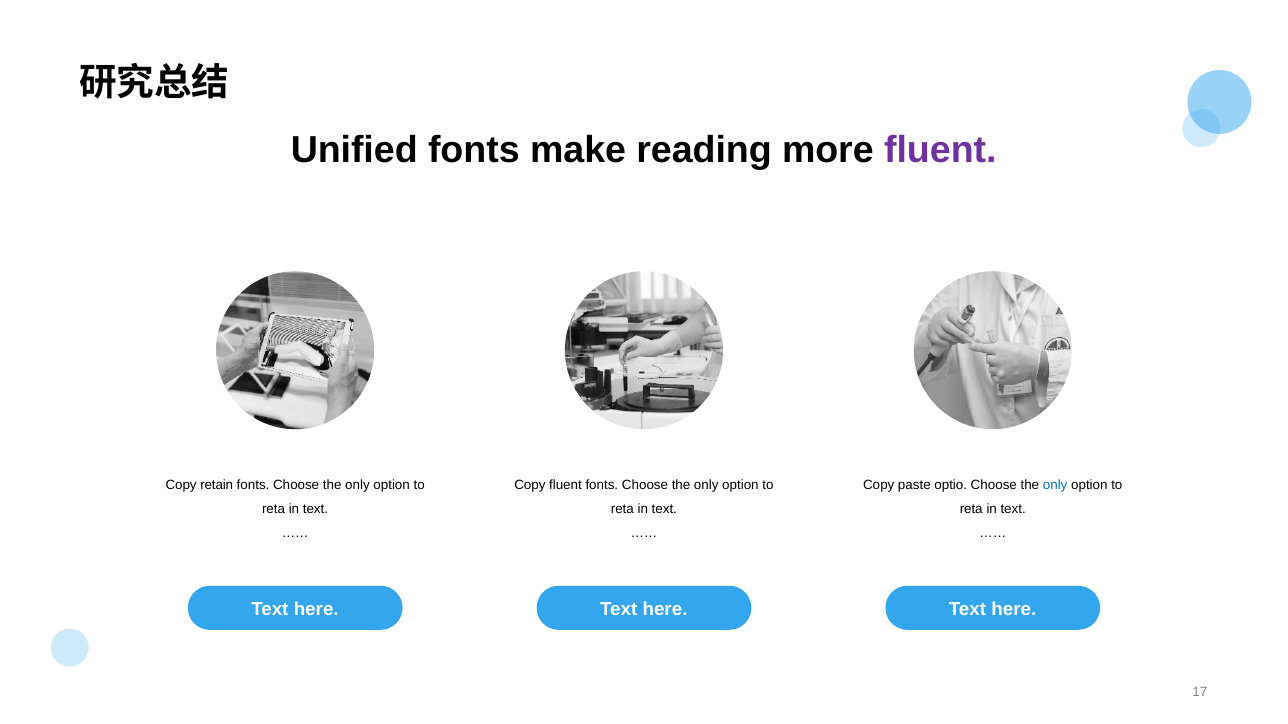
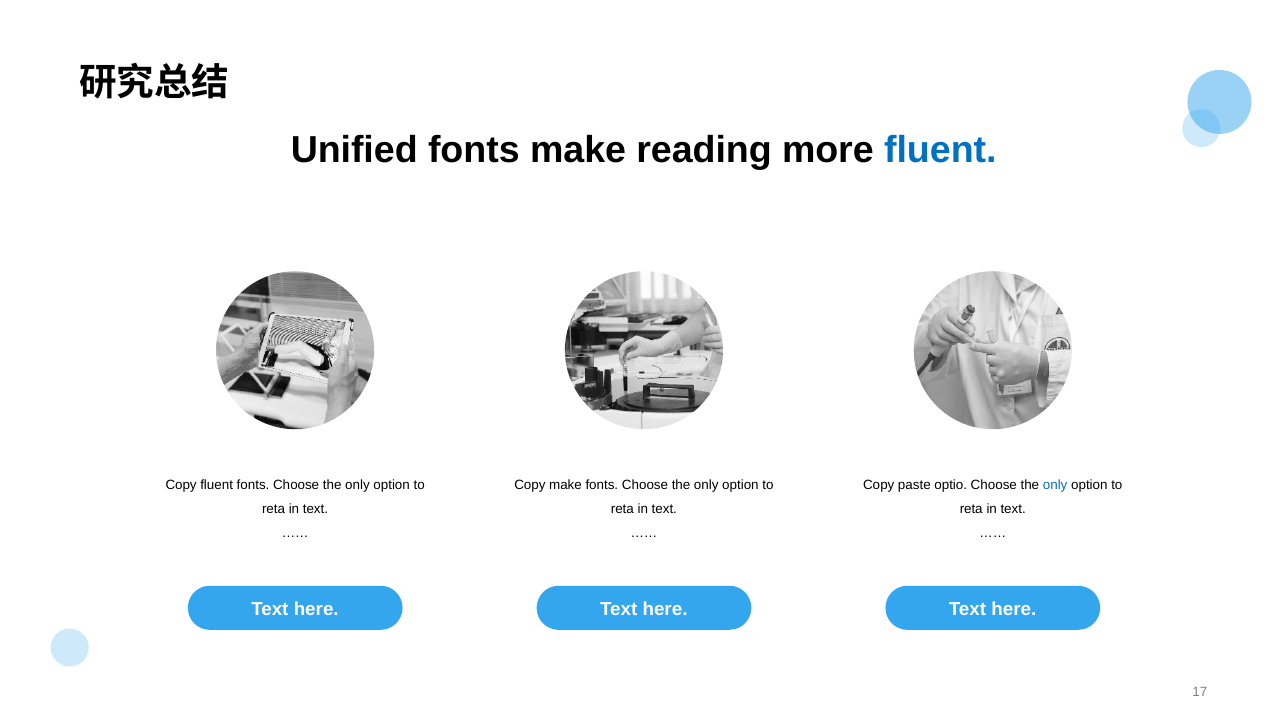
fluent at (940, 150) colour: purple -> blue
Copy retain: retain -> fluent
Copy fluent: fluent -> make
